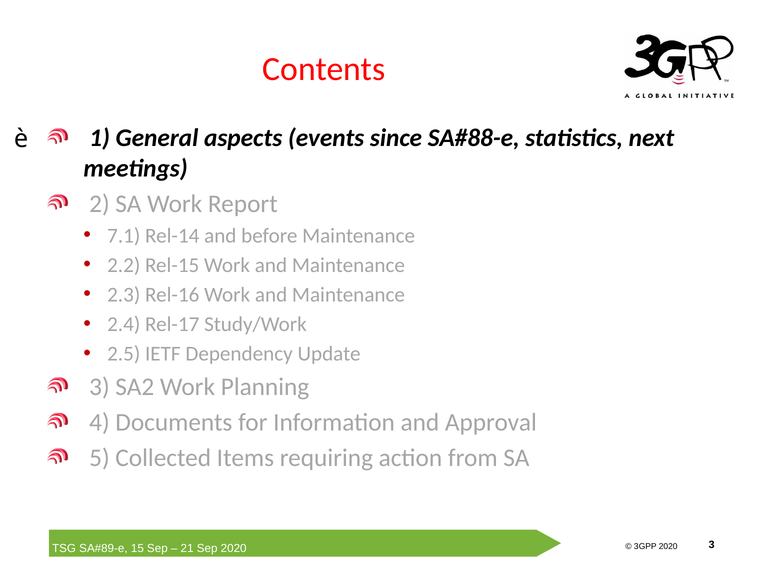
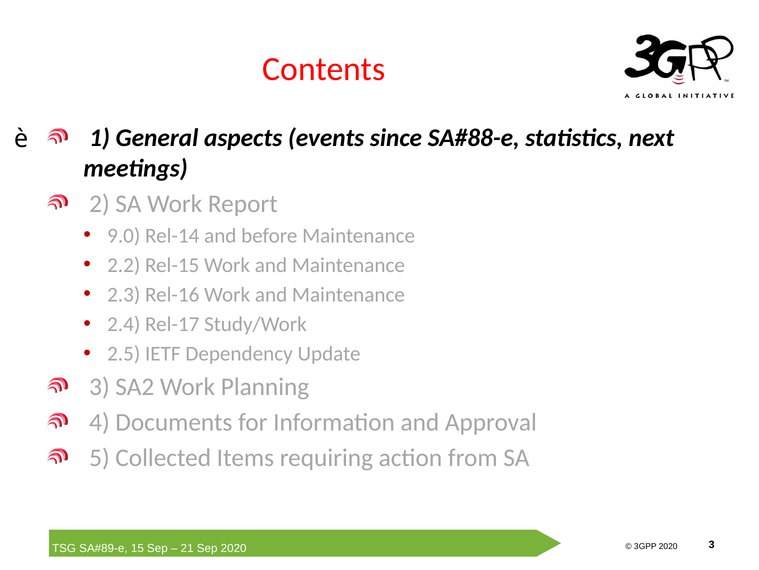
7.1: 7.1 -> 9.0
